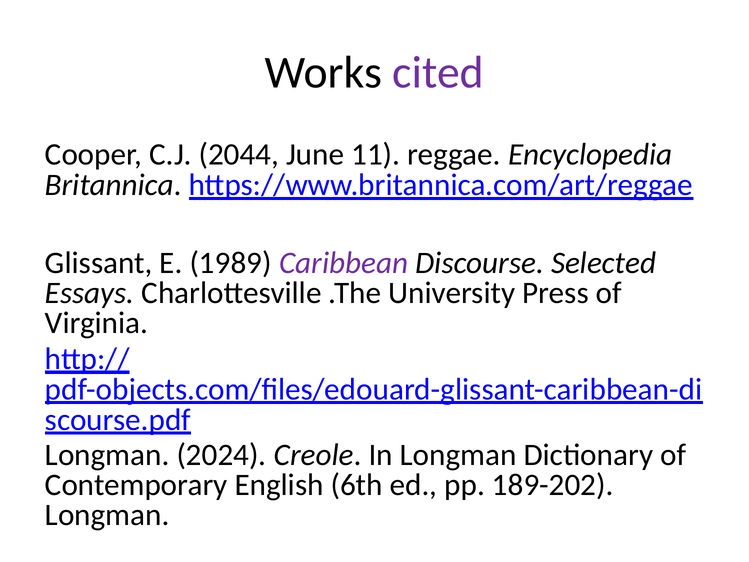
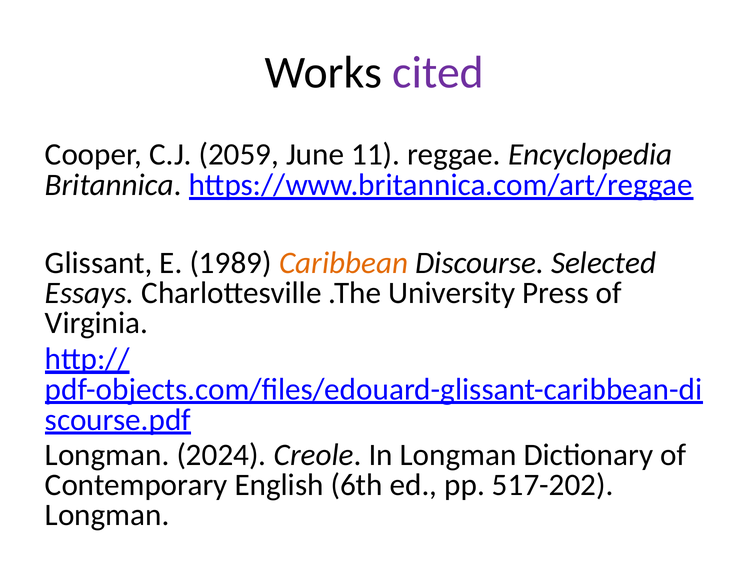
2044: 2044 -> 2059
Caribbean colour: purple -> orange
189-202: 189-202 -> 517-202
